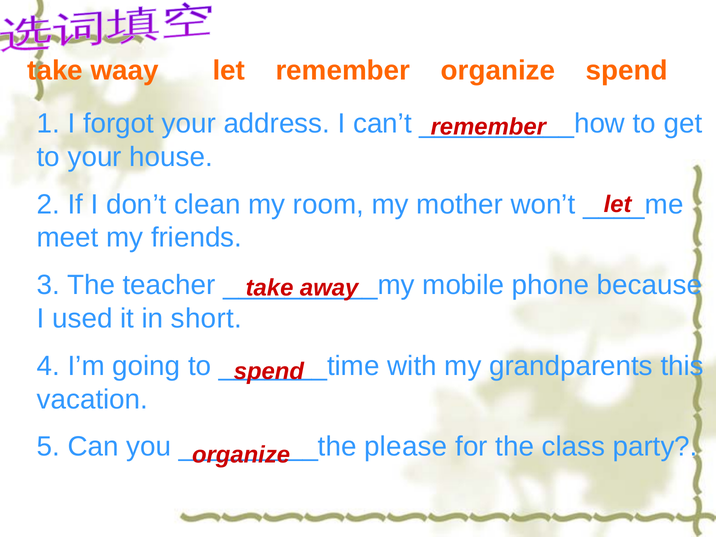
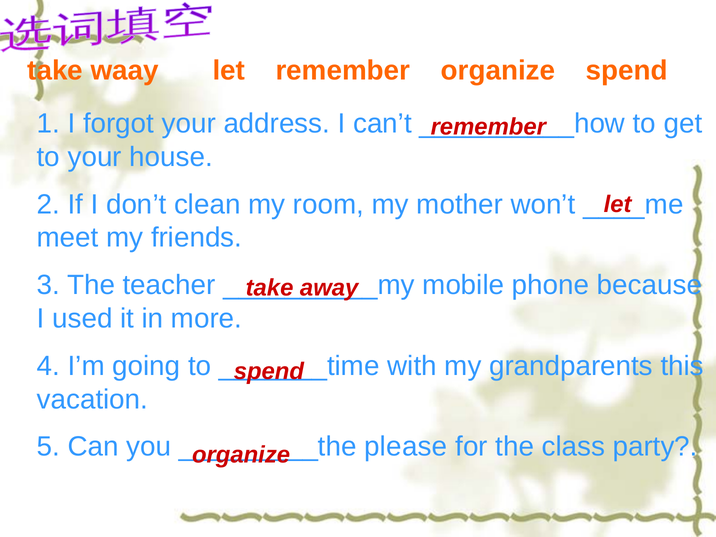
short: short -> more
